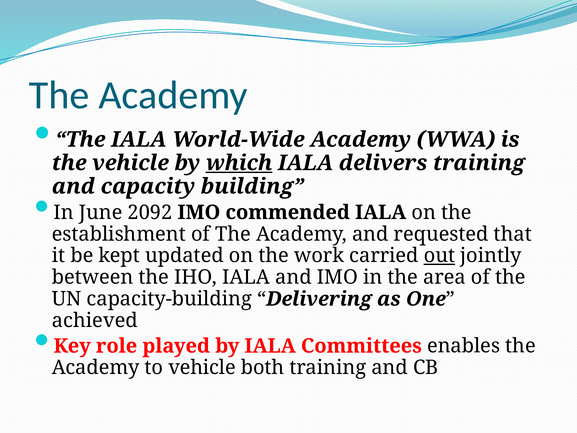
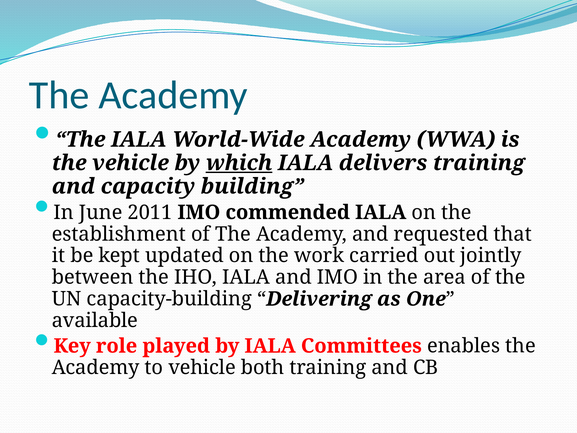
2092: 2092 -> 2011
out underline: present -> none
achieved: achieved -> available
